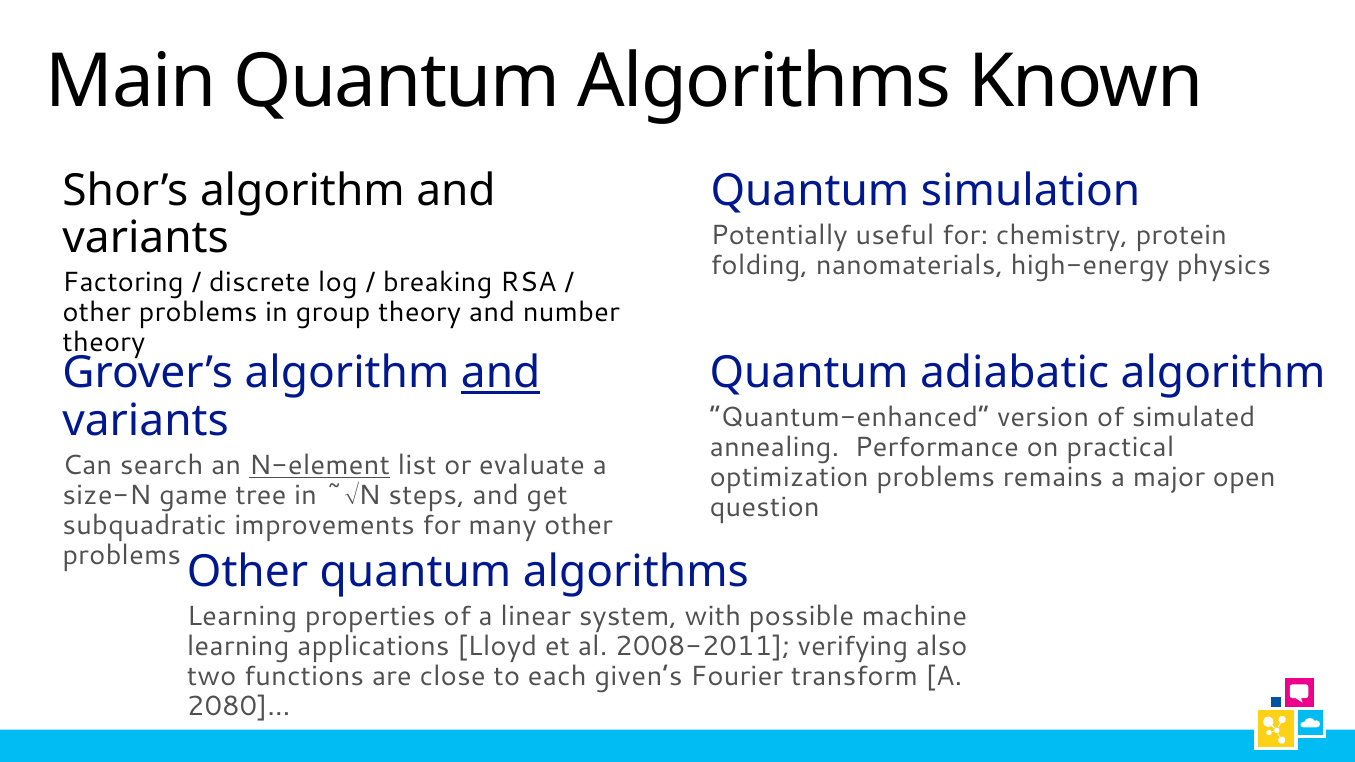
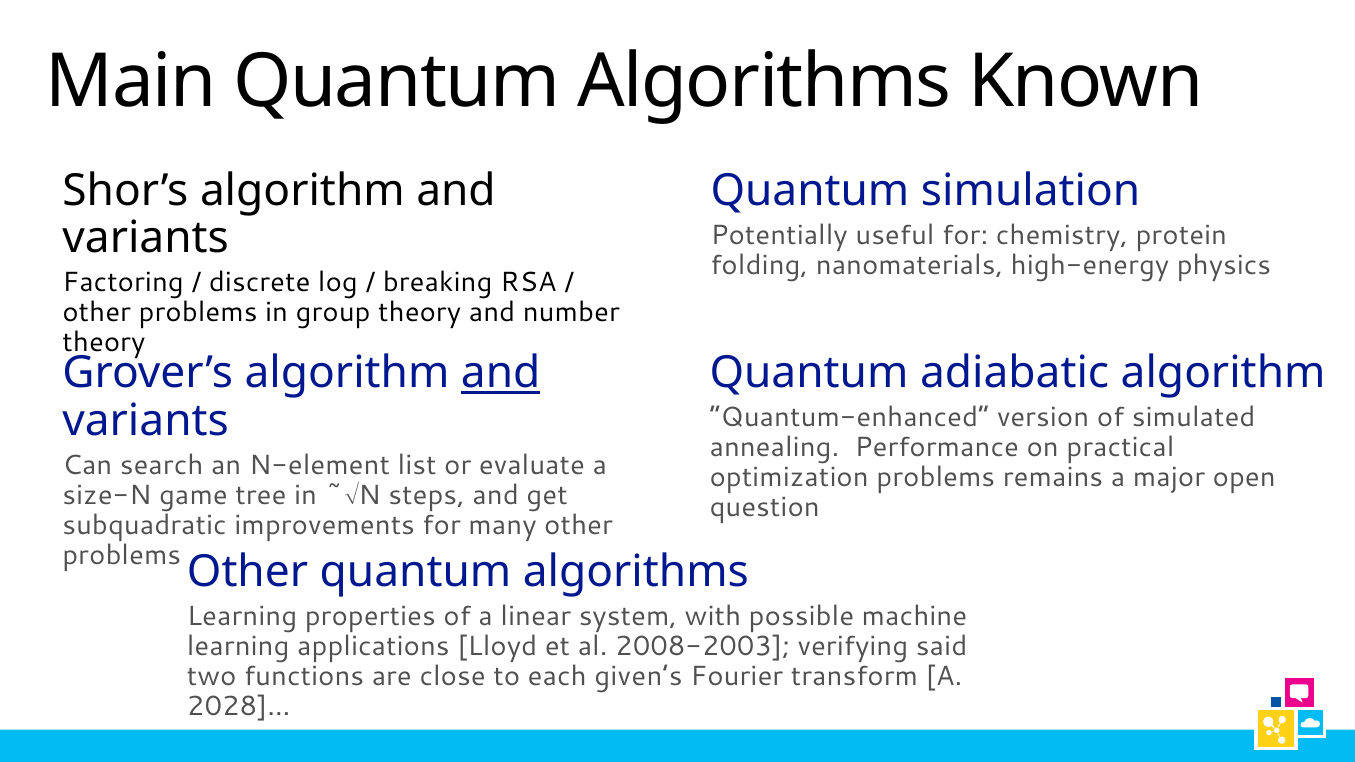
N-element underline: present -> none
2008-2011: 2008-2011 -> 2008-2003
also: also -> said
2080]…: 2080]… -> 2028]…
